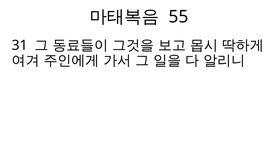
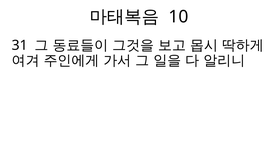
55: 55 -> 10
